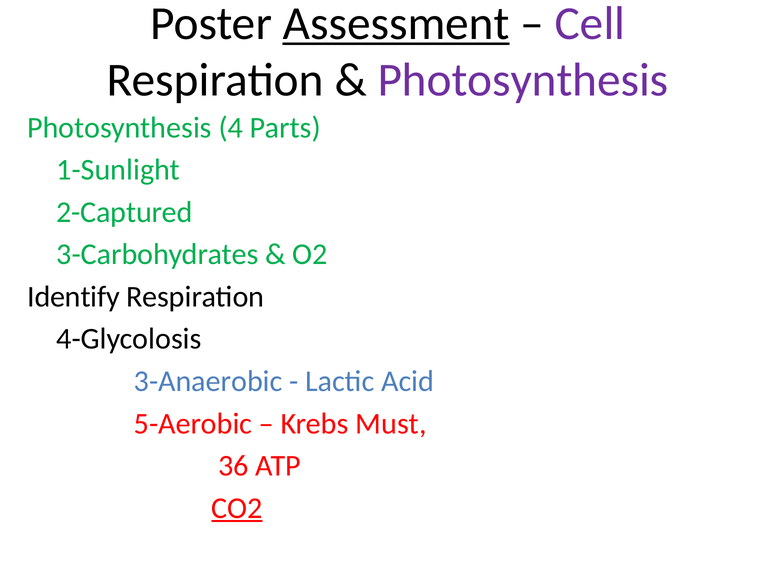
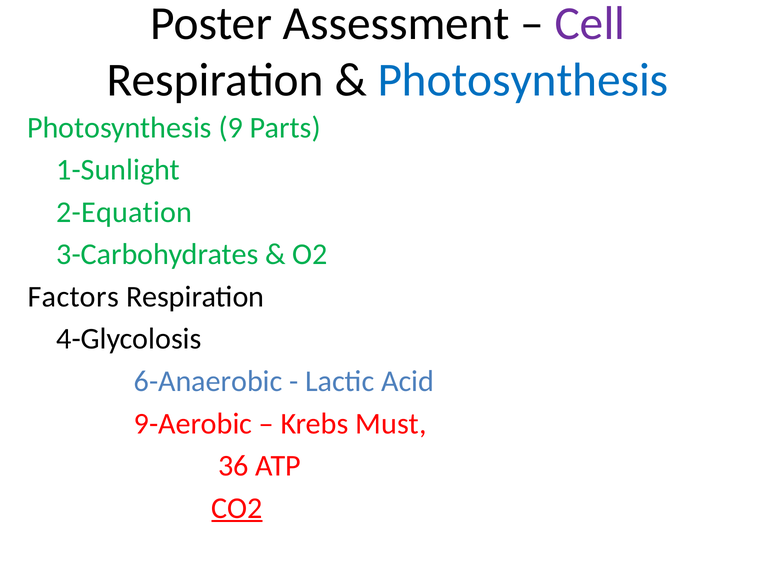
Assessment underline: present -> none
Photosynthesis at (523, 80) colour: purple -> blue
4: 4 -> 9
2-Captured: 2-Captured -> 2-Equation
Identify: Identify -> Factors
3-Anaerobic: 3-Anaerobic -> 6-Anaerobic
5-Aerobic: 5-Aerobic -> 9-Aerobic
